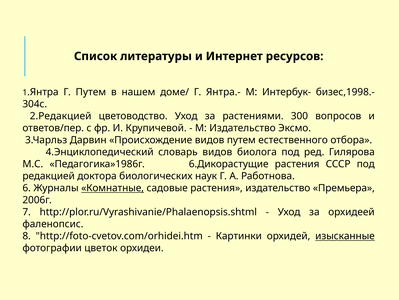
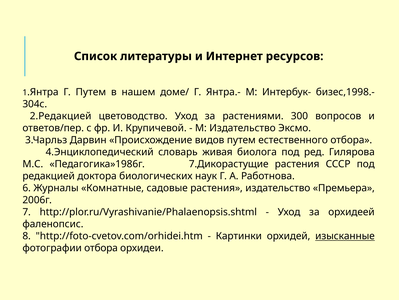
словарь видов: видов -> живая
6.Дикорастущие: 6.Дикорастущие -> 7.Дикорастущие
Комнатные underline: present -> none
фотографии цветок: цветок -> отбора
